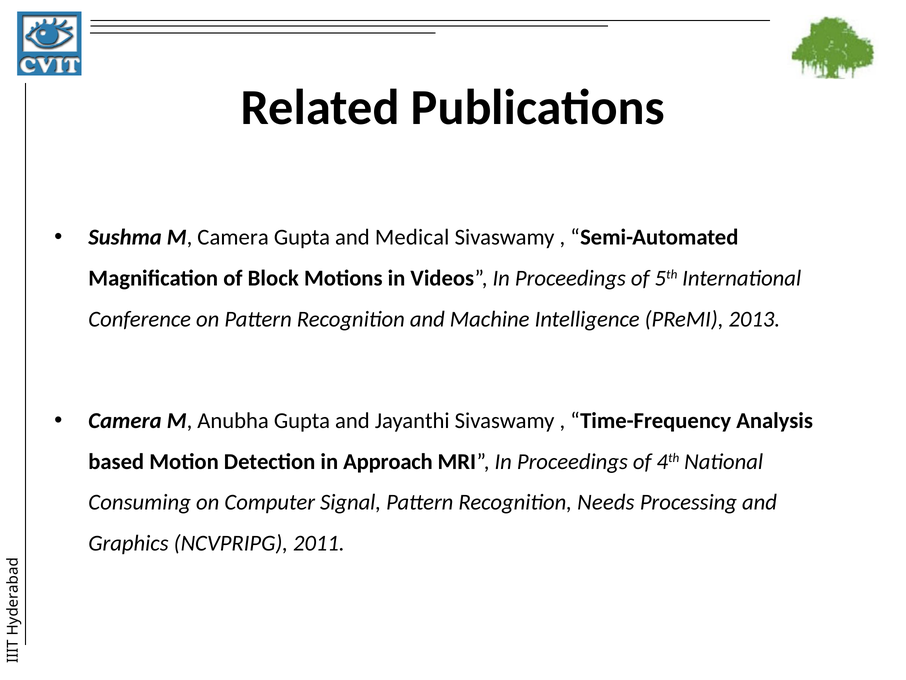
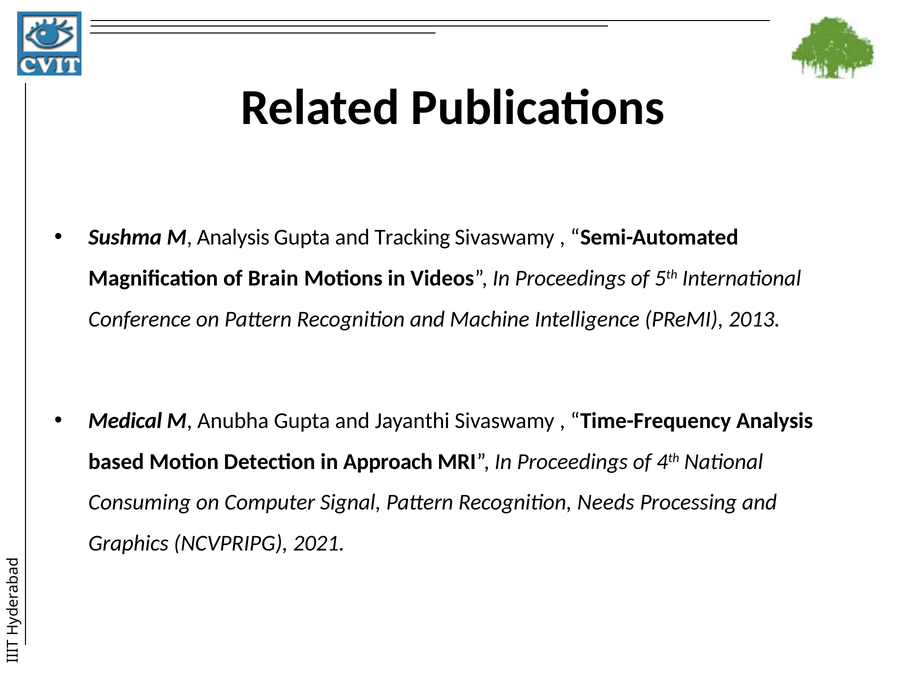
M Camera: Camera -> Analysis
Medical: Medical -> Tracking
Block: Block -> Brain
Camera at (125, 420): Camera -> Medical
2011: 2011 -> 2021
